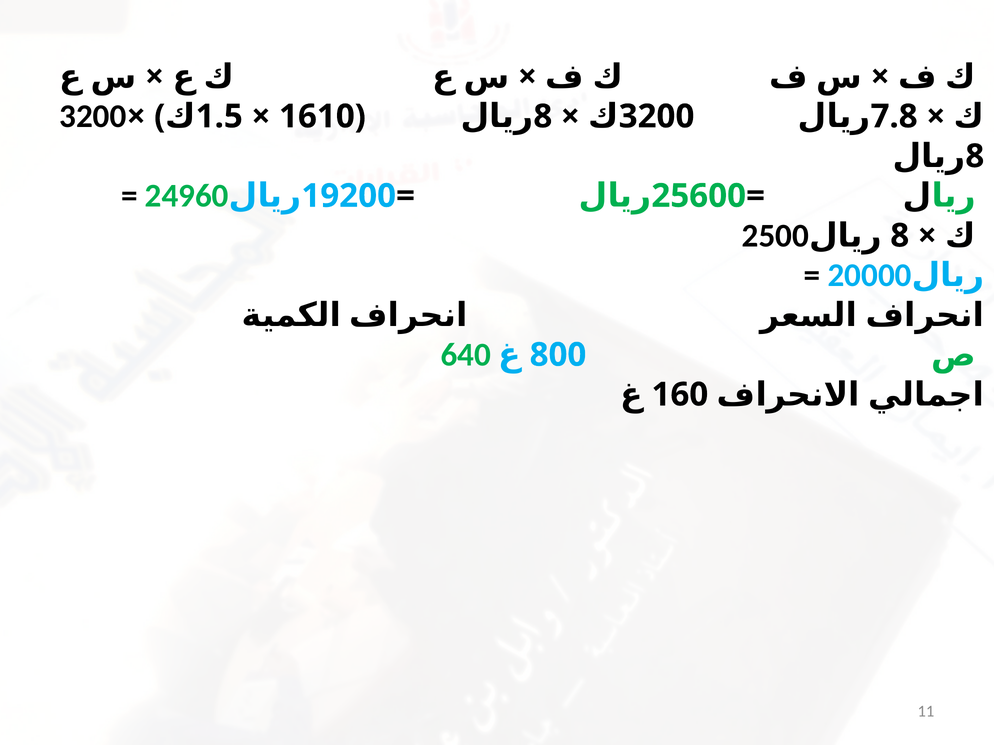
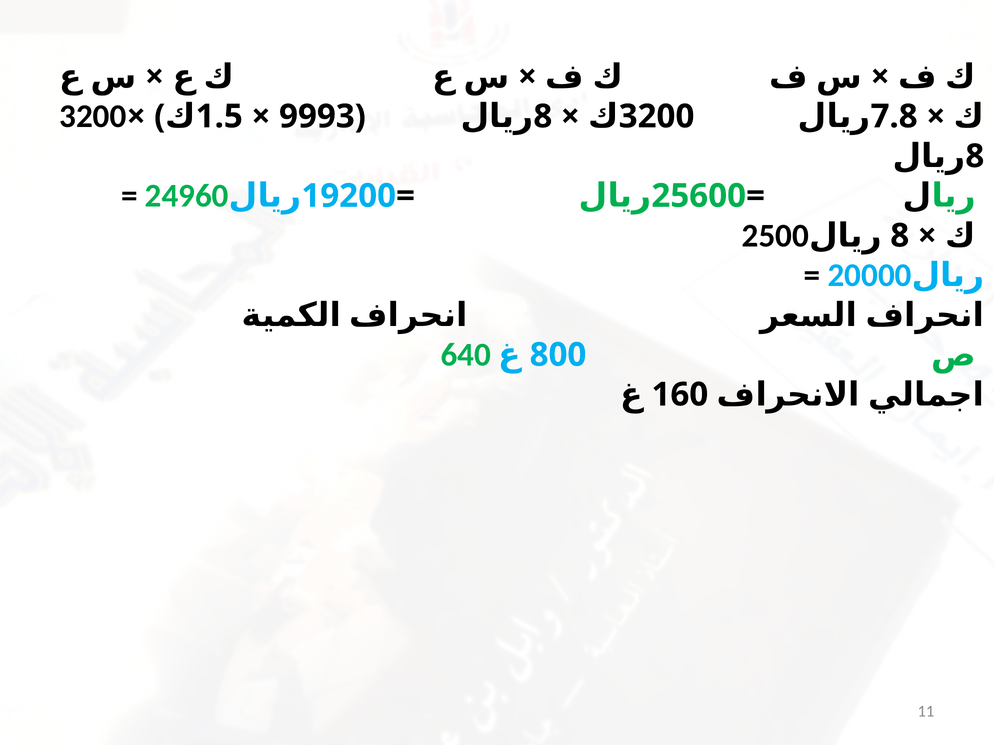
1610: 1610 -> 9993
